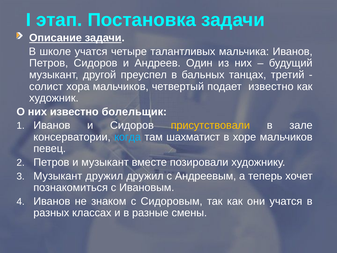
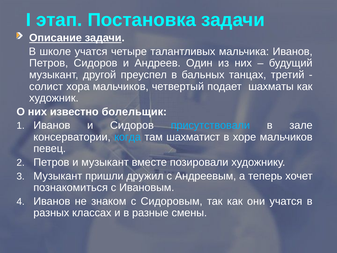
подает известно: известно -> шахматы
присутствовали colour: yellow -> light blue
Музыкант дружил: дружил -> пришли
